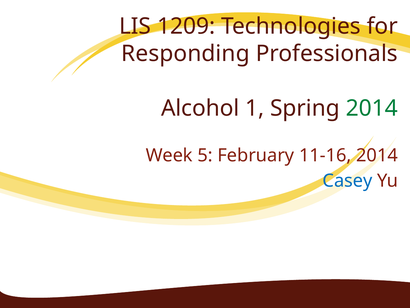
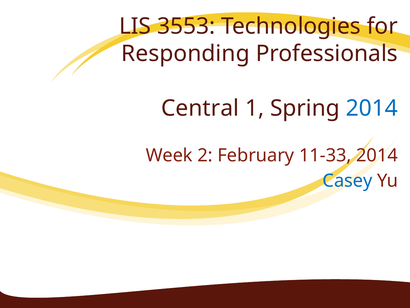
1209: 1209 -> 3553
Alcohol: Alcohol -> Central
2014 at (372, 108) colour: green -> blue
5: 5 -> 2
11-16: 11-16 -> 11-33
